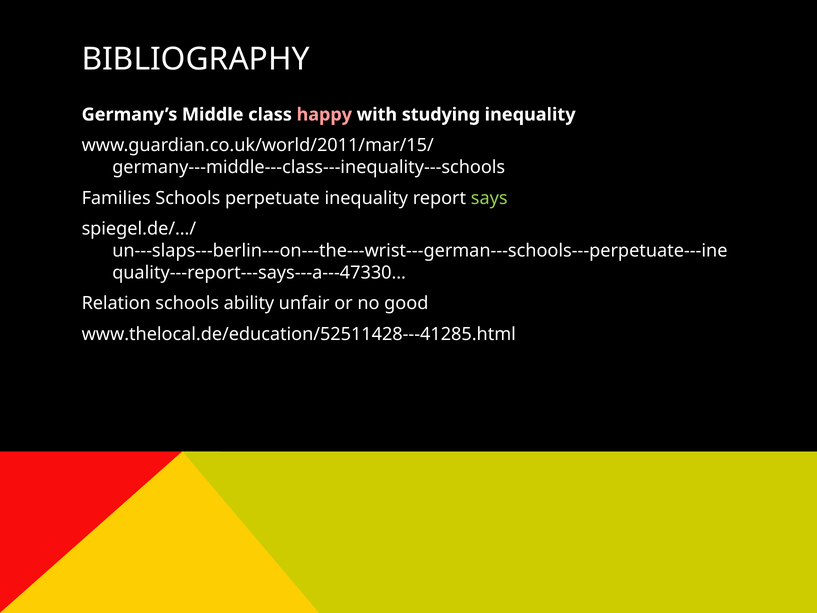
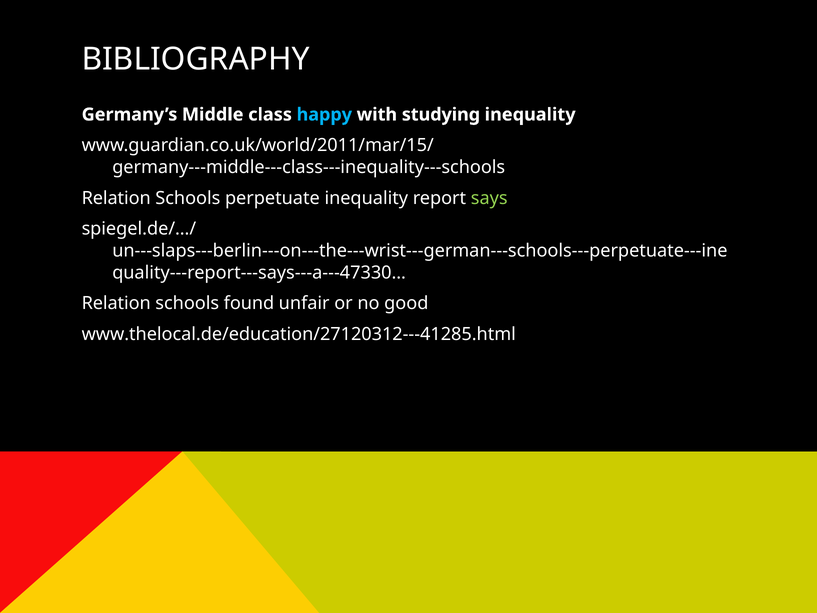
happy colour: pink -> light blue
Families at (116, 198): Families -> Relation
ability: ability -> found
www.thelocal.de/education/52511428-‐‑41285.html: www.thelocal.de/education/52511428-‐‑41285.html -> www.thelocal.de/education/27120312-‐‑41285.html
